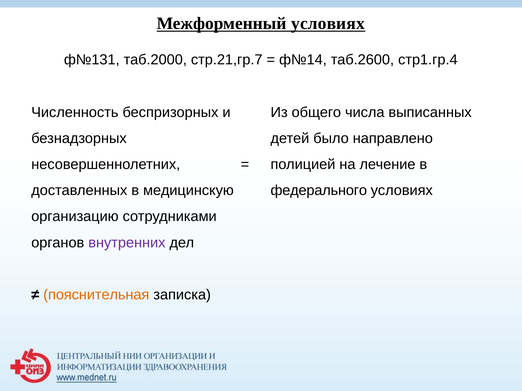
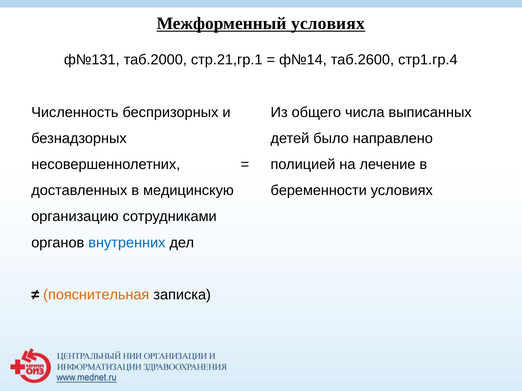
стр.21,гр.7: стр.21,гр.7 -> стр.21,гр.1
федерального: федерального -> беременности
внутренних colour: purple -> blue
